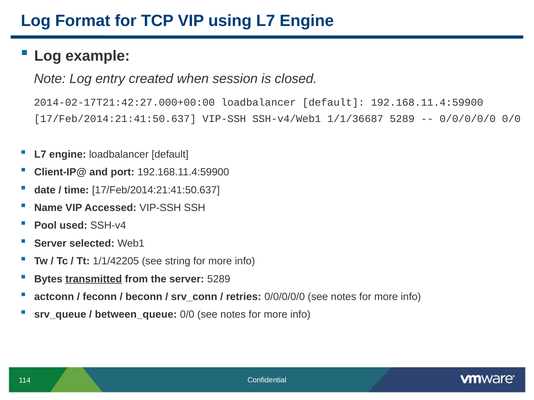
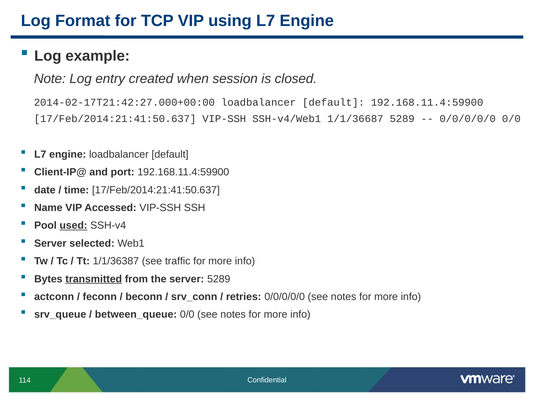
used underline: none -> present
1/1/42205: 1/1/42205 -> 1/1/36387
string: string -> traffic
